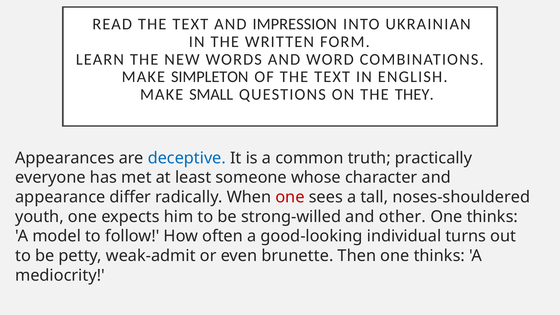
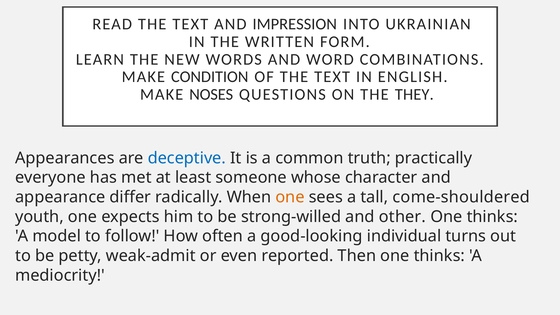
SIMPLETON: SIMPLETON -> CONDITION
SMALL: SMALL -> NOSES
one at (290, 197) colour: red -> orange
noses-shouldered: noses-shouldered -> come-shouldered
brunette: brunette -> reported
